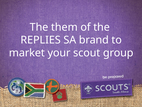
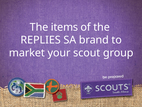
them: them -> items
